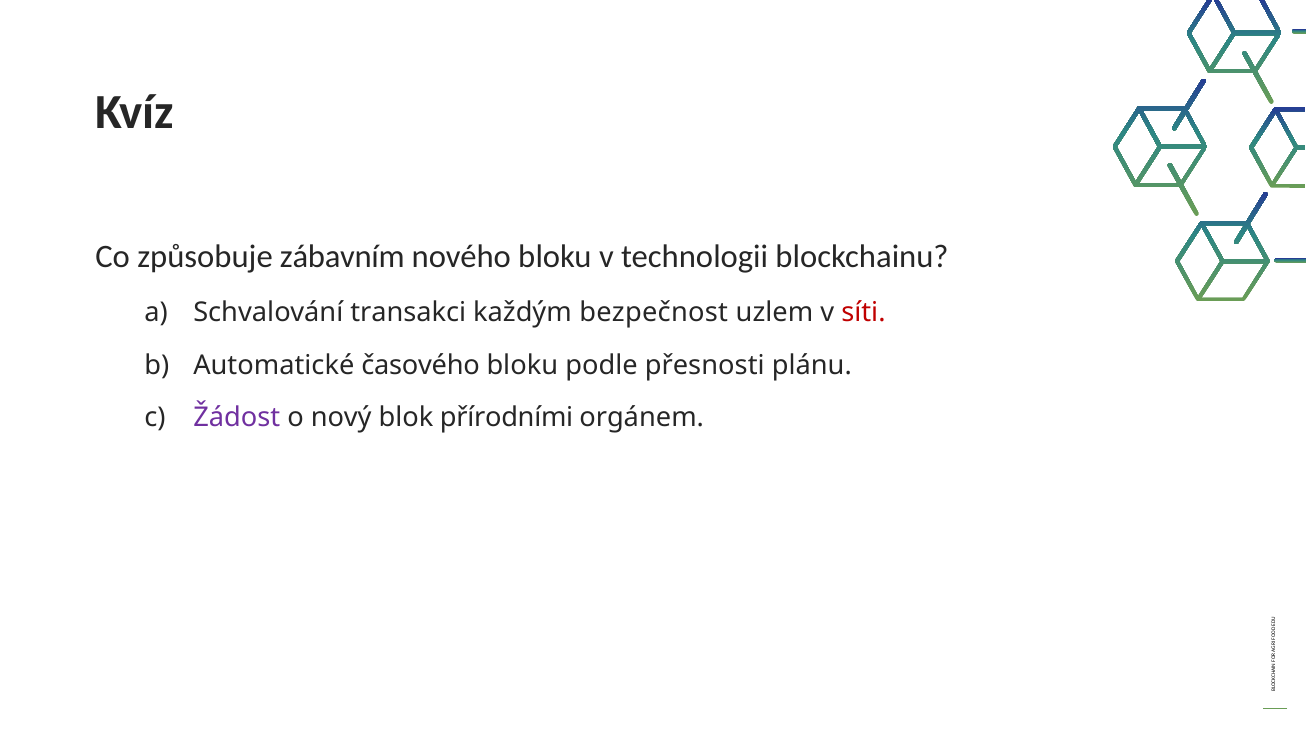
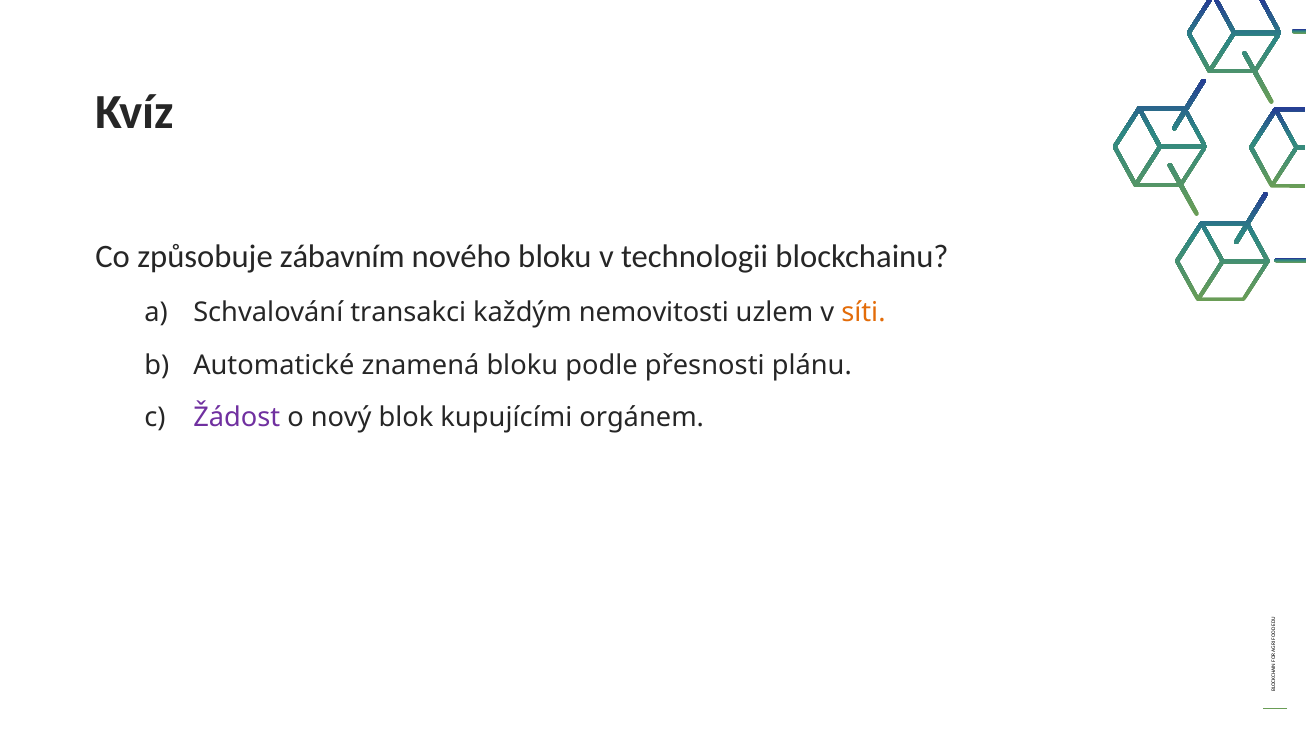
bezpečnost: bezpečnost -> nemovitosti
síti colour: red -> orange
časového: časového -> znamená
přírodními: přírodními -> kupujícími
